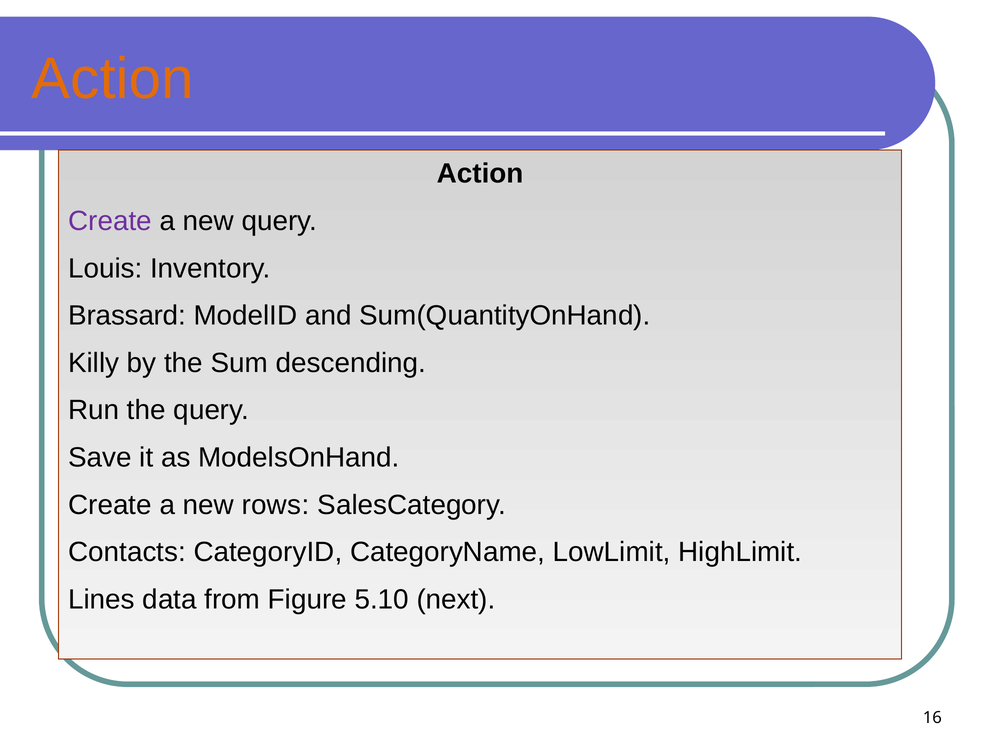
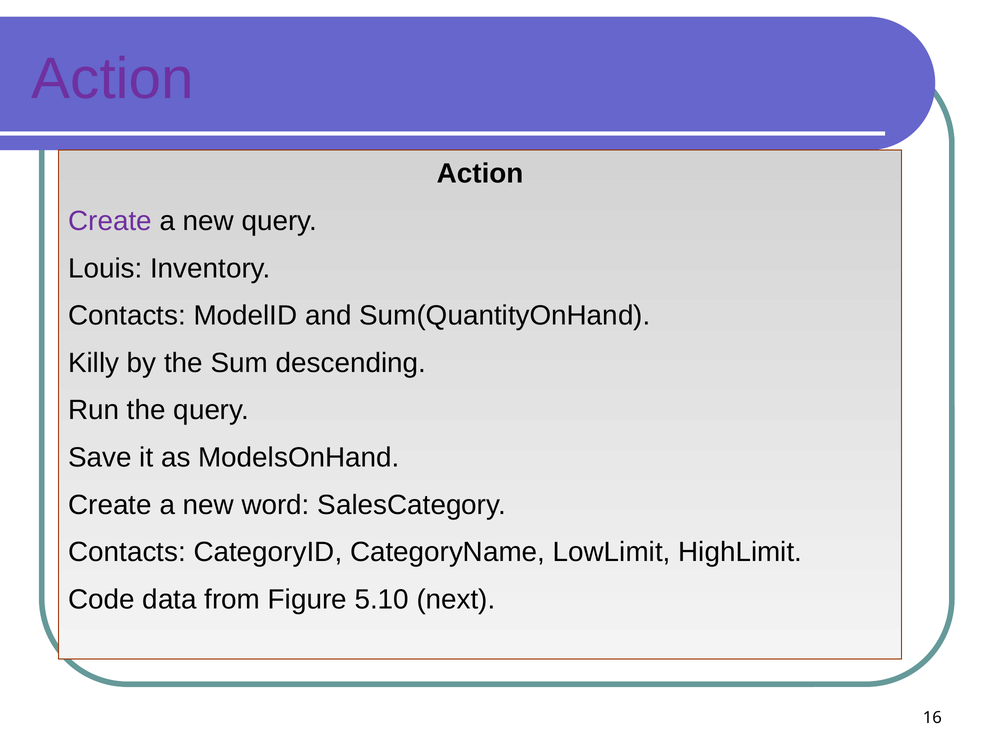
Action at (113, 79) colour: orange -> purple
Brassard at (127, 316): Brassard -> Contacts
rows: rows -> word
Lines: Lines -> Code
